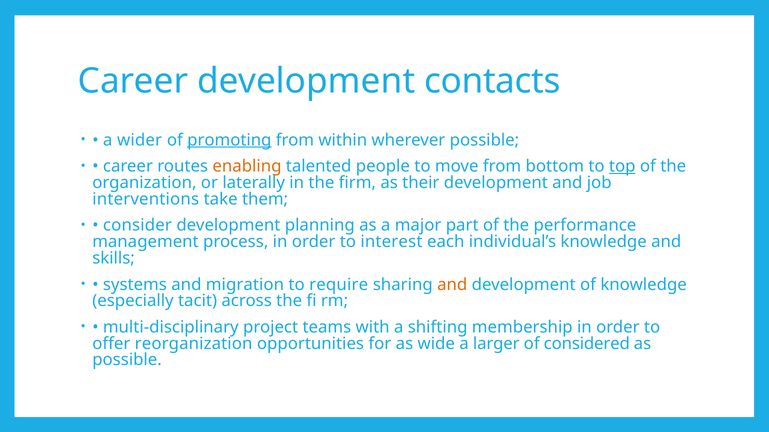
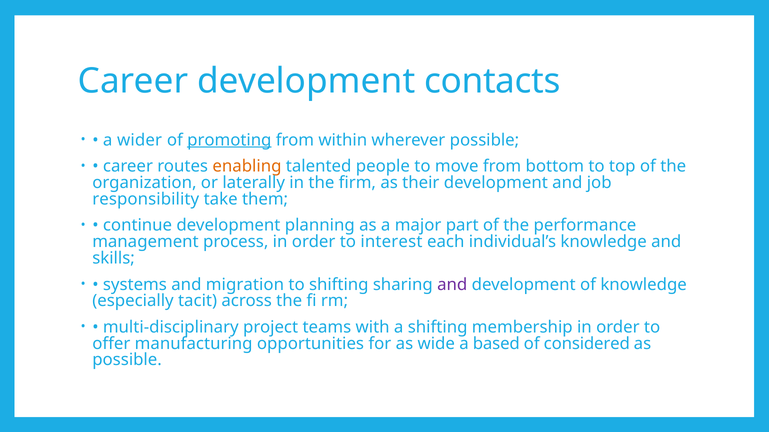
top underline: present -> none
interventions: interventions -> responsibility
consider: consider -> continue
to require: require -> shifting
and at (452, 285) colour: orange -> purple
reorganization: reorganization -> manufacturing
larger: larger -> based
